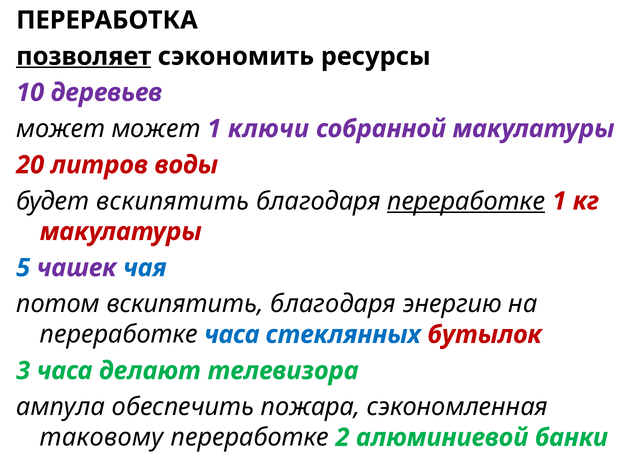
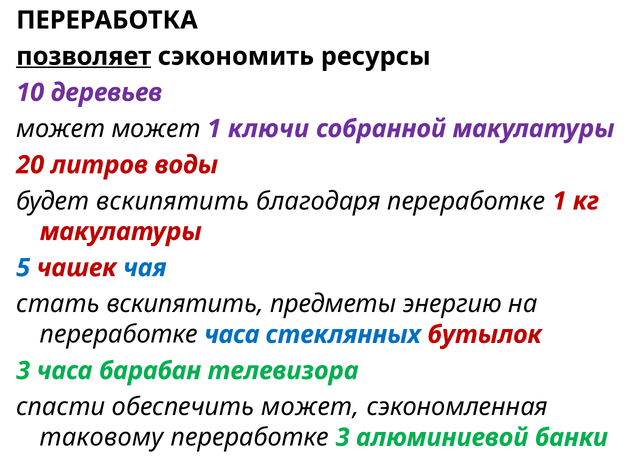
переработке at (466, 201) underline: present -> none
чашек colour: purple -> red
потом: потом -> стать
благодаря at (333, 304): благодаря -> предметы
делают: делают -> барабан
ампула: ампула -> спасти
обеспечить пожара: пожара -> может
переработке 2: 2 -> 3
